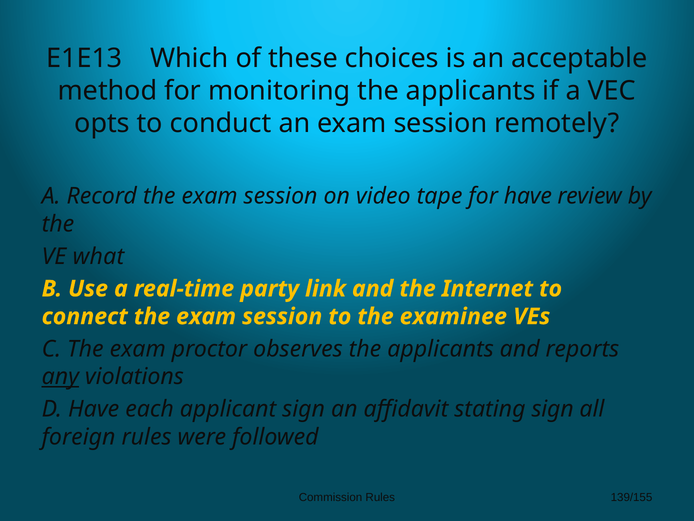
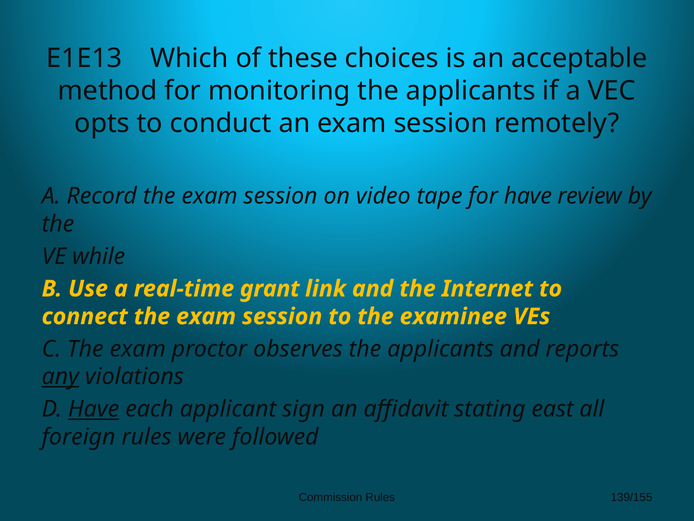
what: what -> while
party: party -> grant
Have at (94, 409) underline: none -> present
stating sign: sign -> east
